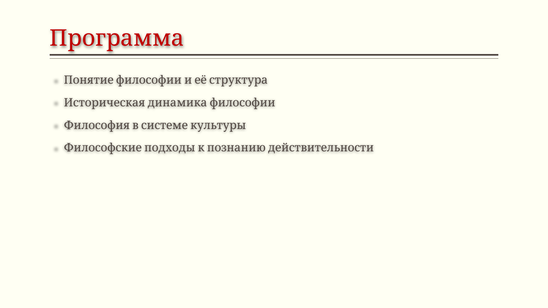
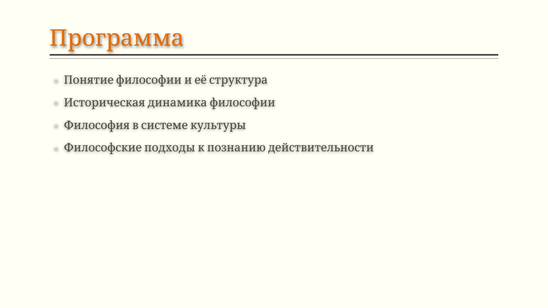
Программа colour: red -> orange
